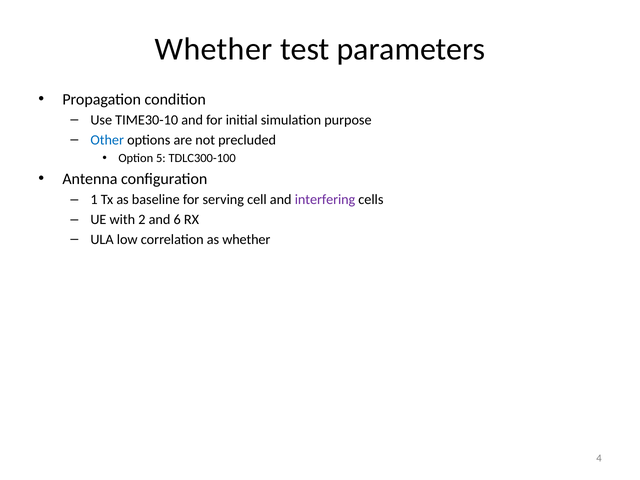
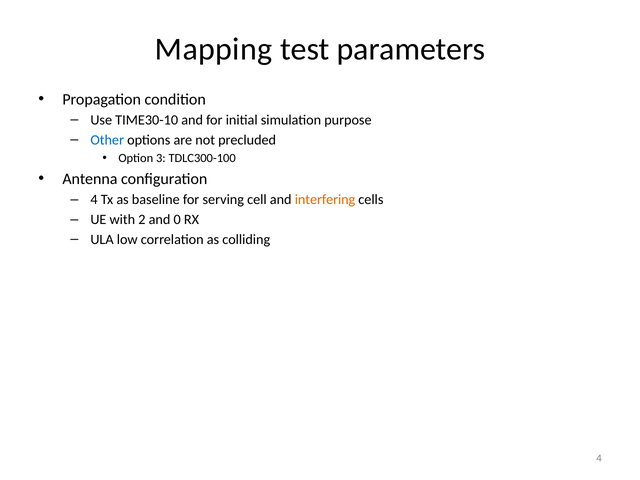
Whether at (214, 49): Whether -> Mapping
5: 5 -> 3
1 at (94, 200): 1 -> 4
interfering colour: purple -> orange
6: 6 -> 0
as whether: whether -> colliding
